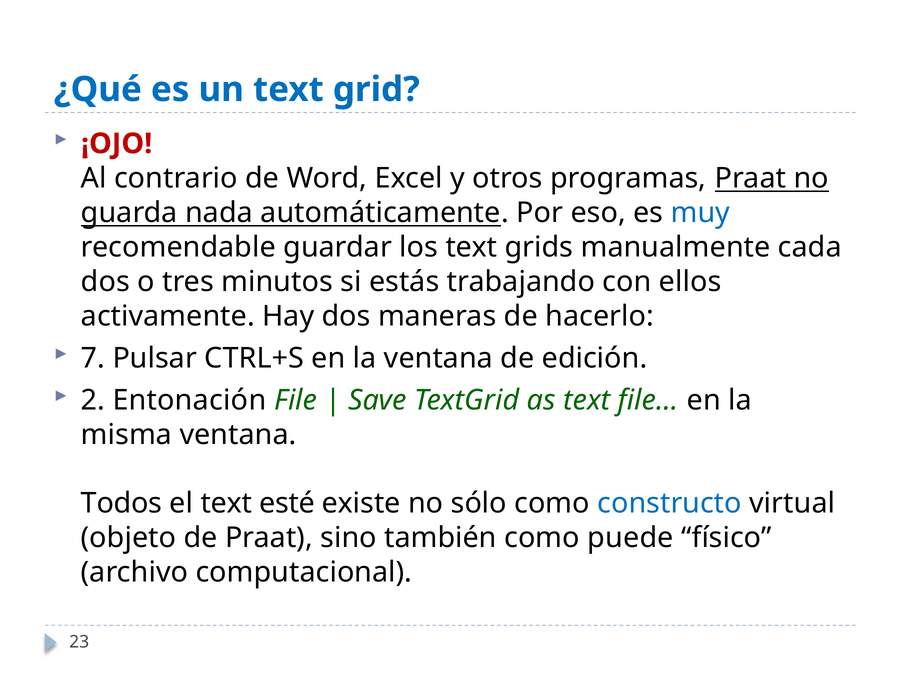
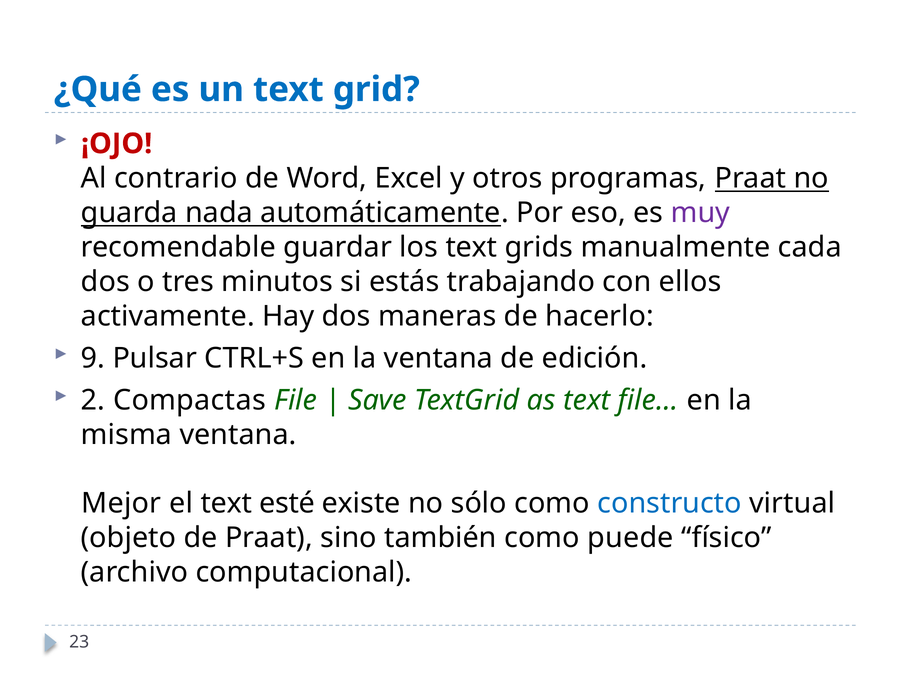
muy colour: blue -> purple
7: 7 -> 9
Entonación: Entonación -> Compactas
Todos: Todos -> Mejor
